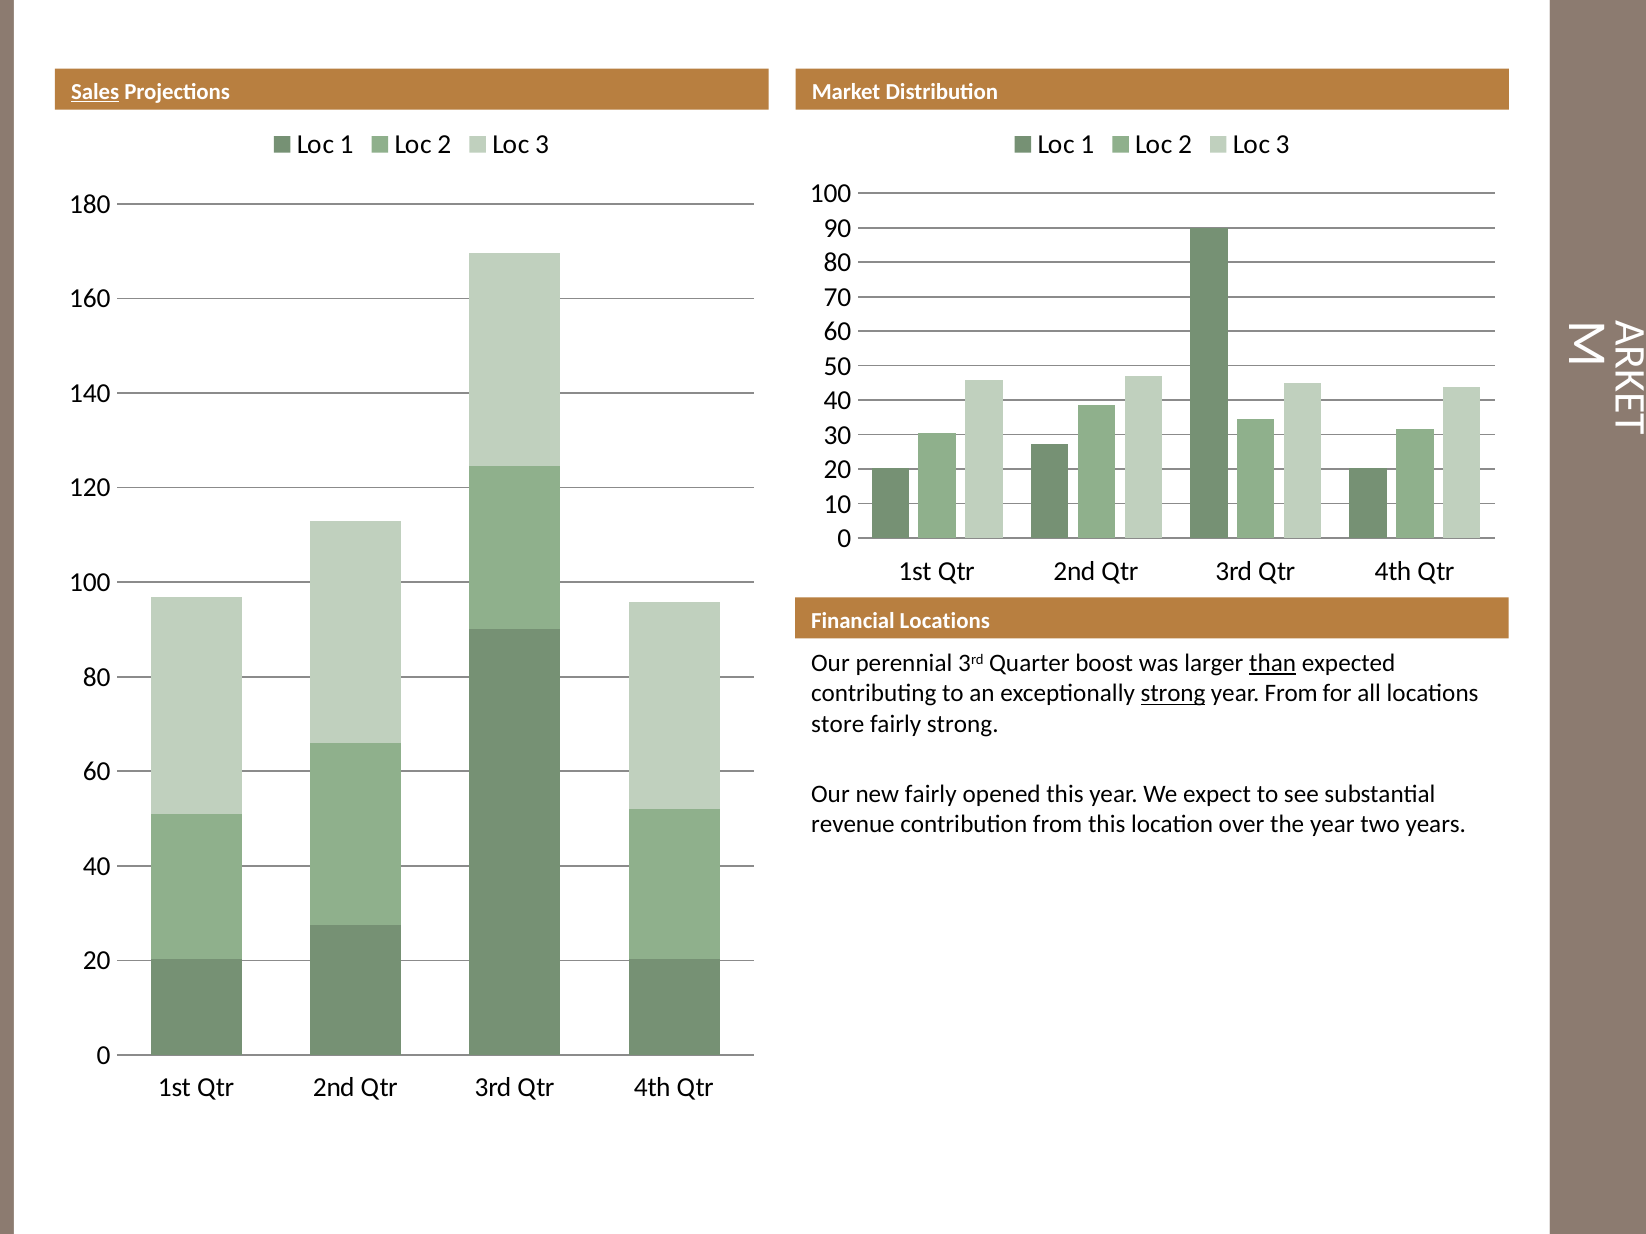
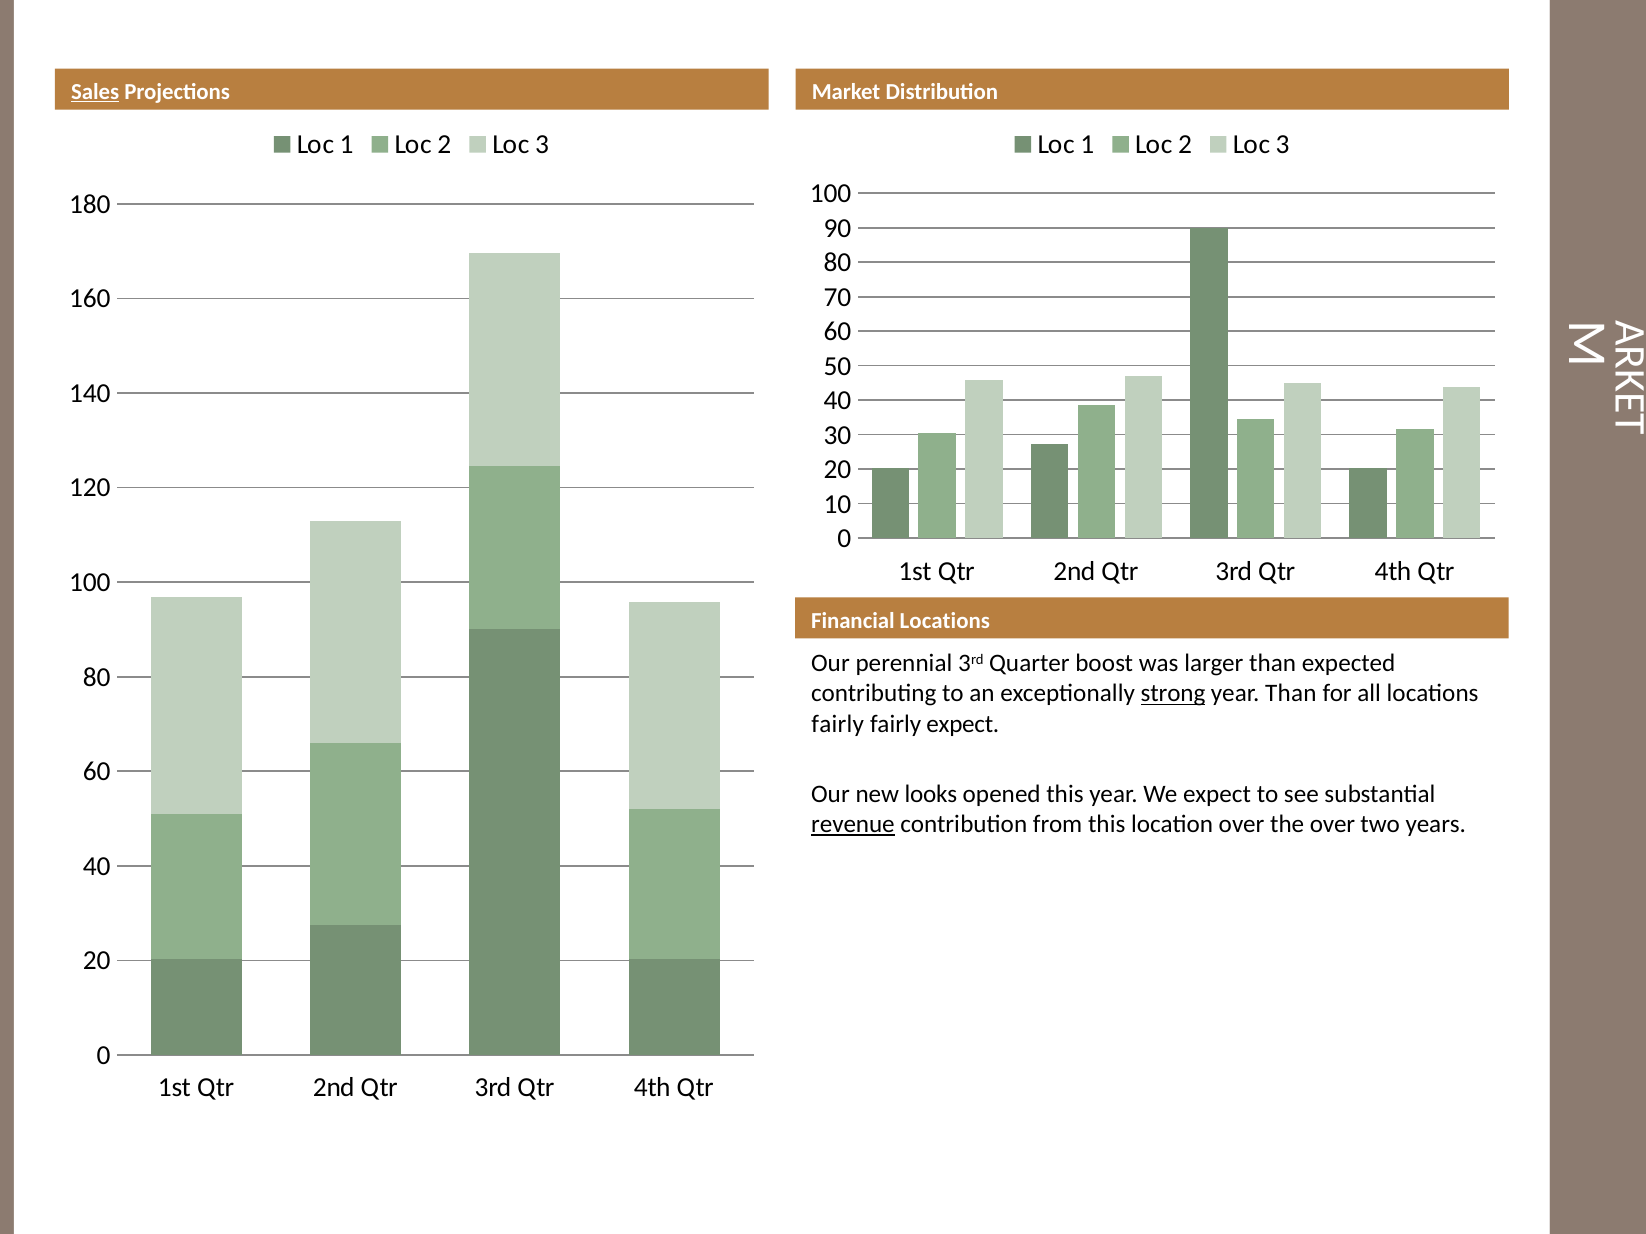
than at (1273, 664) underline: present -> none
year From: From -> Than
store at (838, 724): store -> fairly
fairly strong: strong -> expect
new fairly: fairly -> looks
revenue underline: none -> present
the year: year -> over
